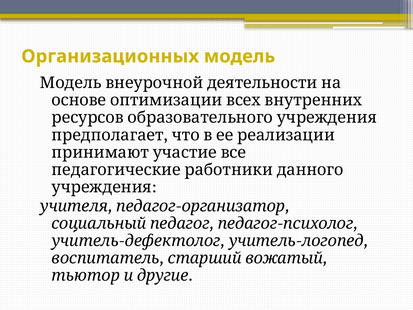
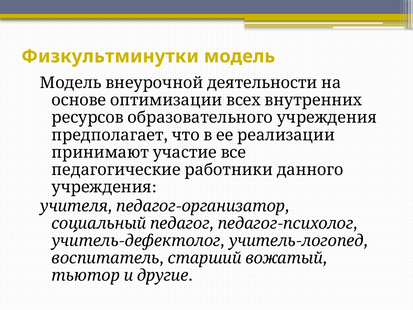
Организационных: Организационных -> Физкультминутки
